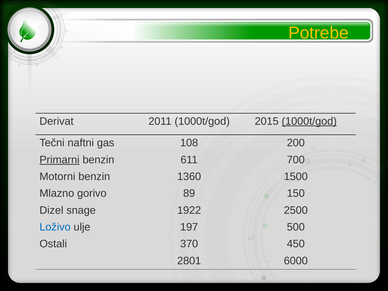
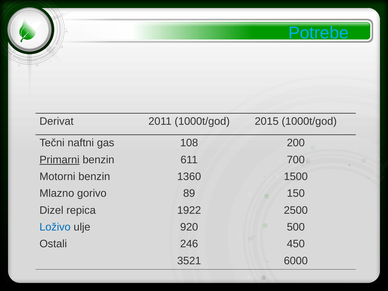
Potrebe colour: yellow -> light blue
1000t/god at (309, 121) underline: present -> none
snage: snage -> repica
197: 197 -> 920
370: 370 -> 246
2801: 2801 -> 3521
